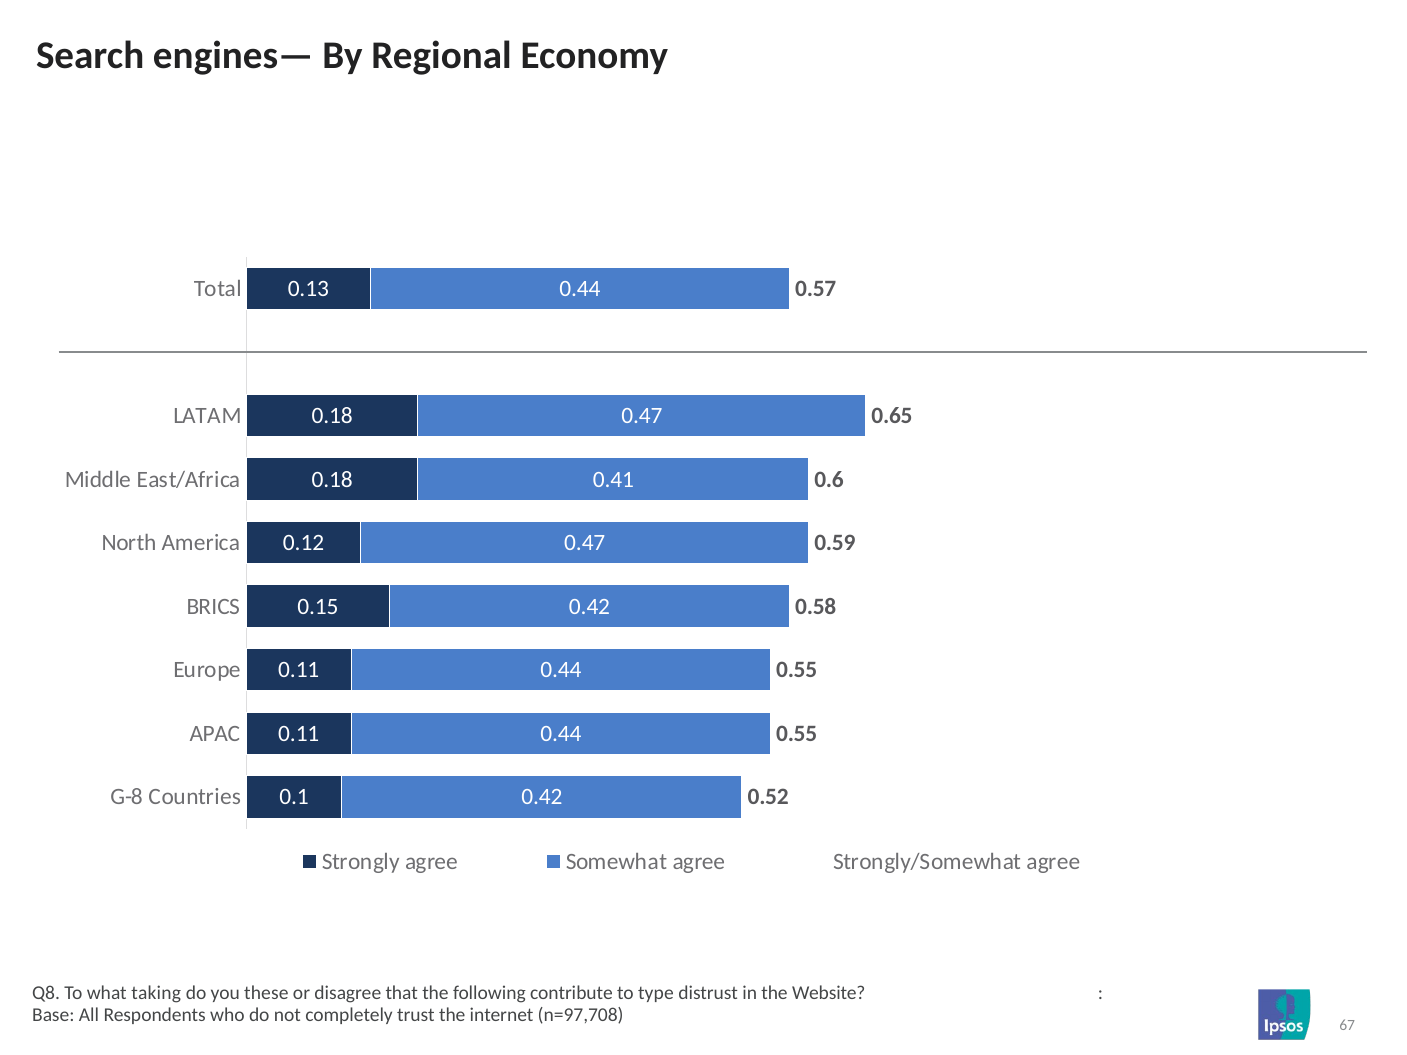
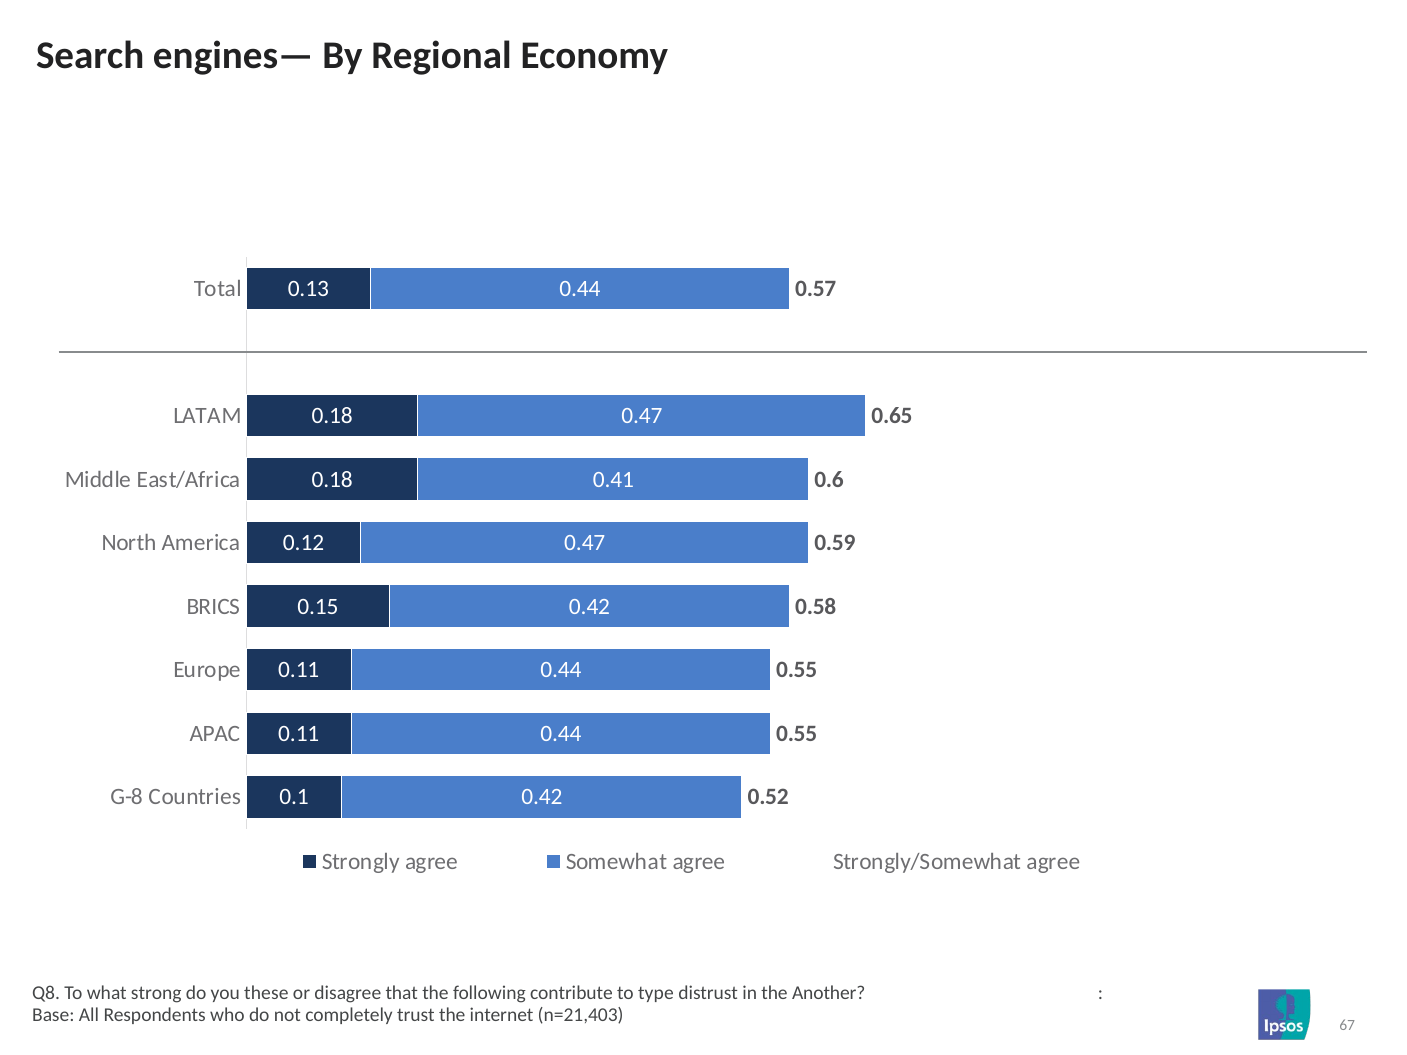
taking: taking -> strong
Website: Website -> Another
n=97,708: n=97,708 -> n=21,403
